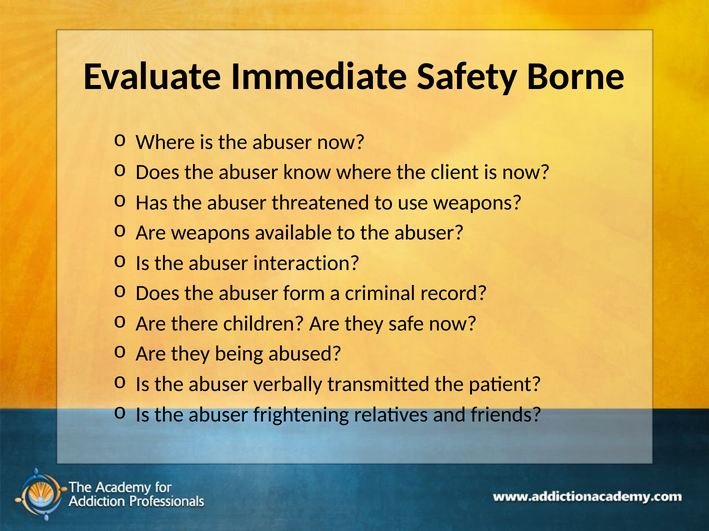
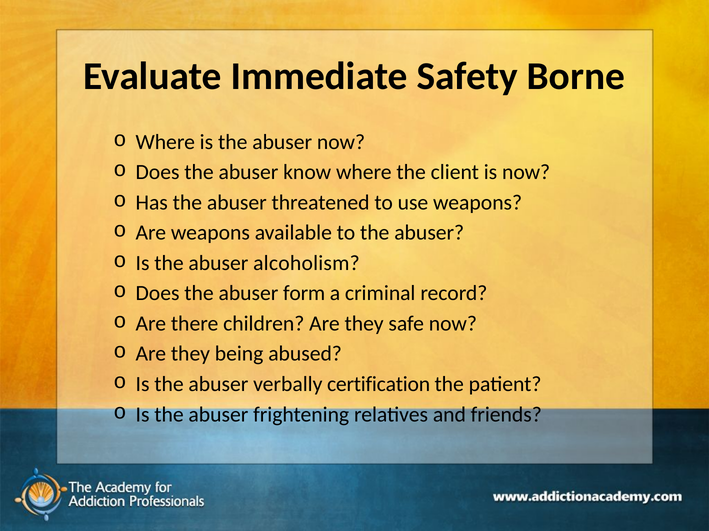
interaction: interaction -> alcoholism
transmitted: transmitted -> certification
